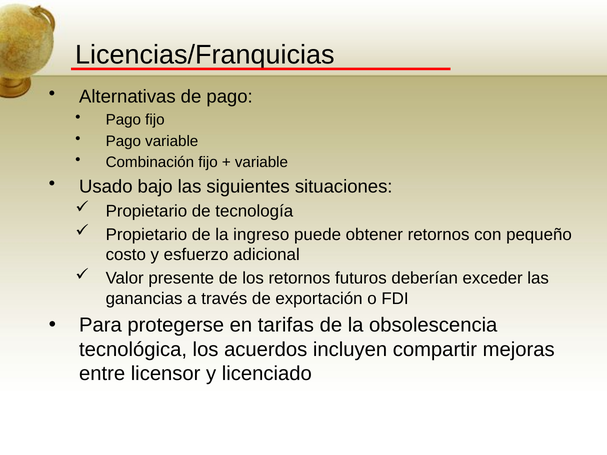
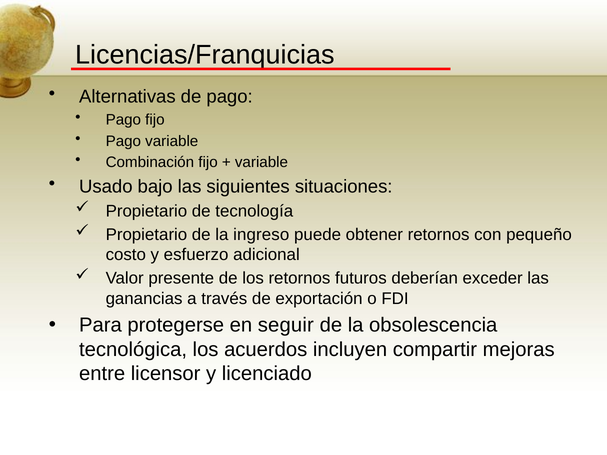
tarifas: tarifas -> seguir
